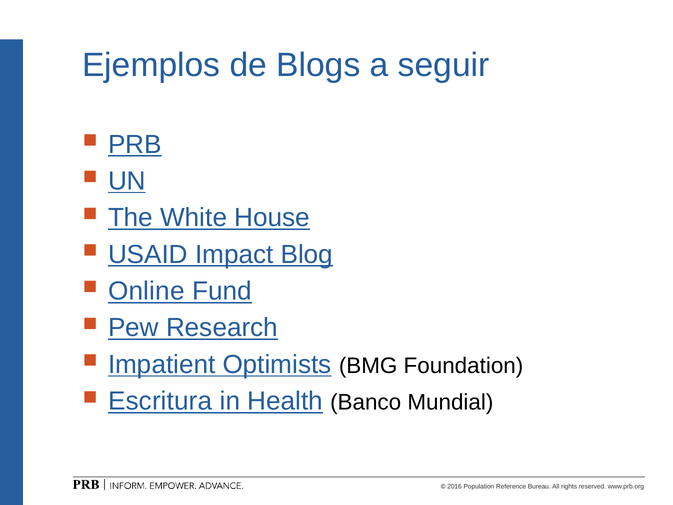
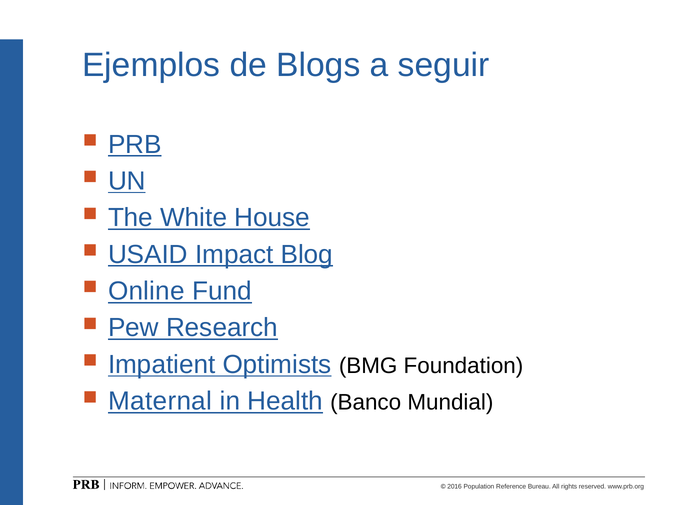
Escritura: Escritura -> Maternal
